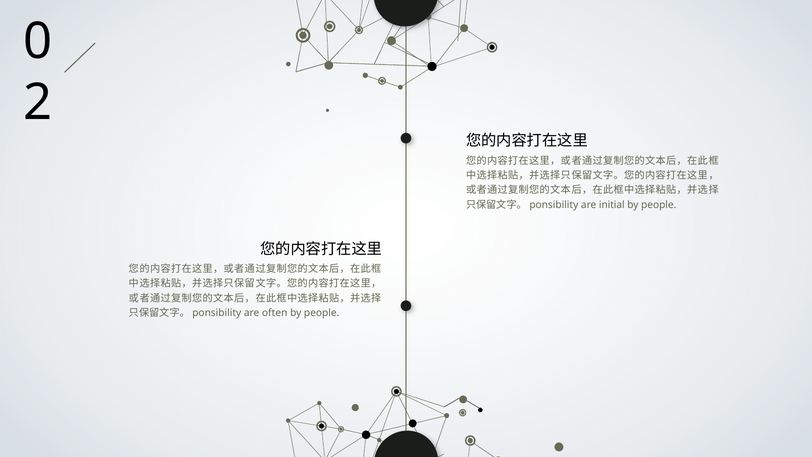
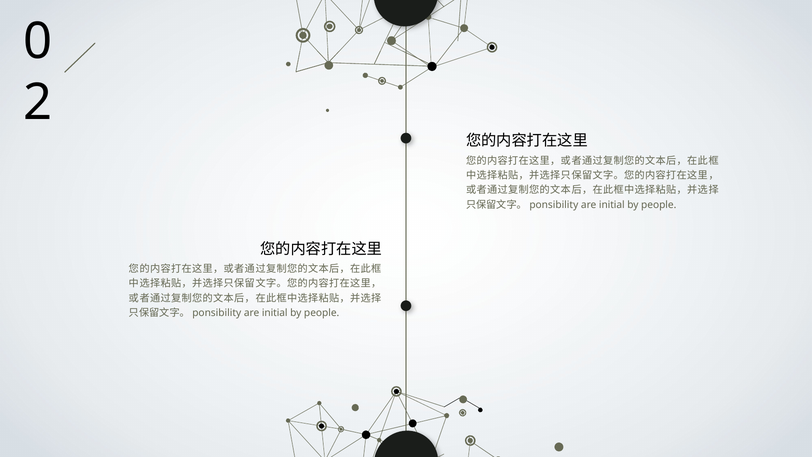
often at (275, 313): often -> initial
